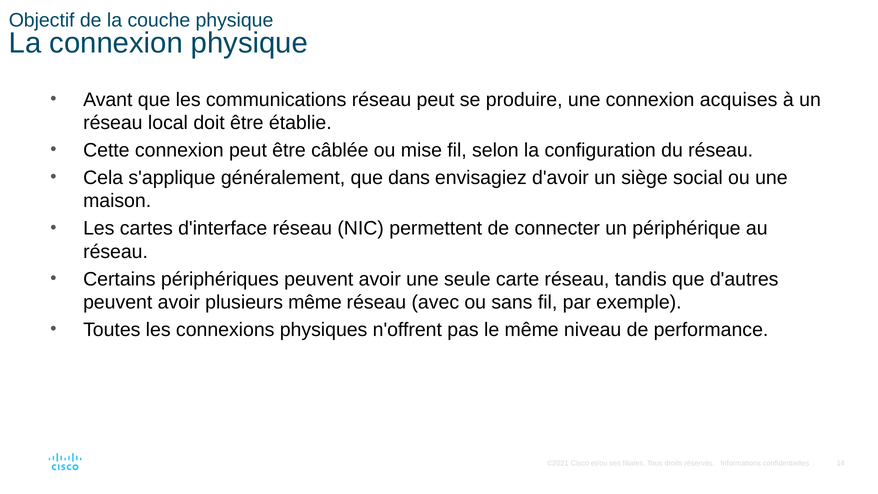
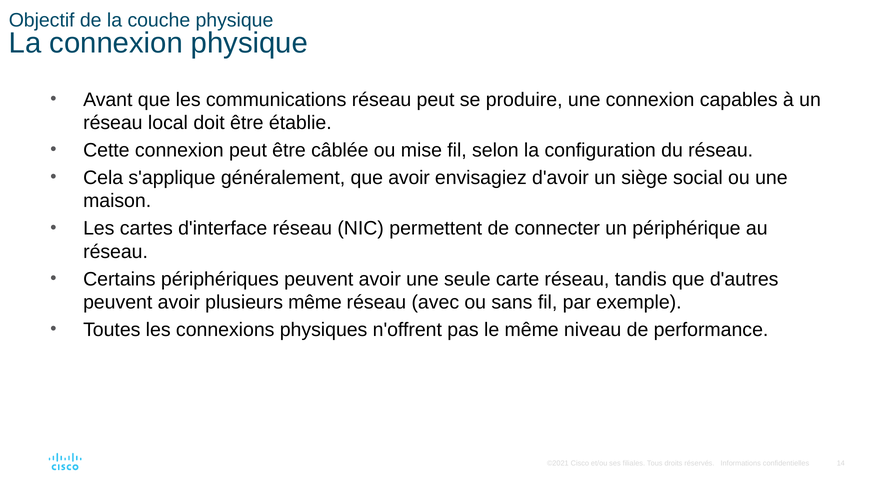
acquises: acquises -> capables
que dans: dans -> avoir
